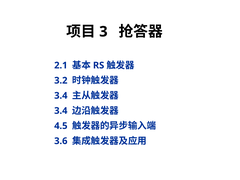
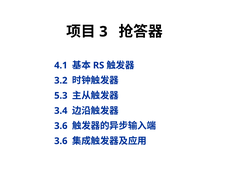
2.1: 2.1 -> 4.1
3.4 at (61, 96): 3.4 -> 5.3
4.5 at (61, 126): 4.5 -> 3.6
